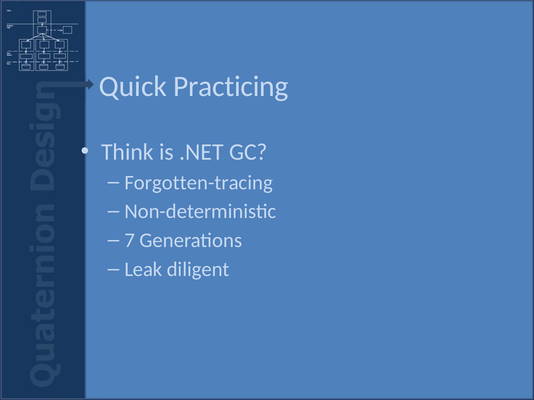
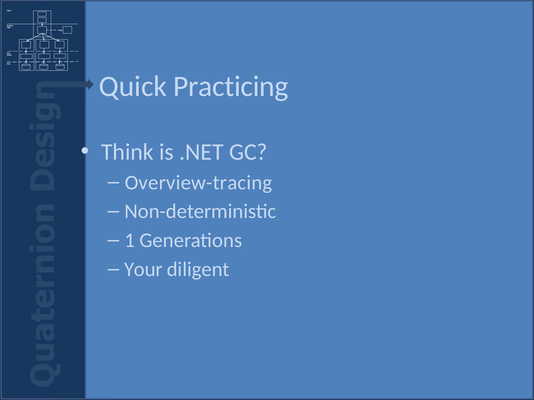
Forgotten-tracing: Forgotten-tracing -> Overview-tracing
7: 7 -> 1
Leak: Leak -> Your
